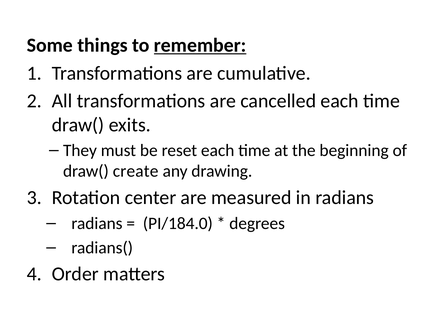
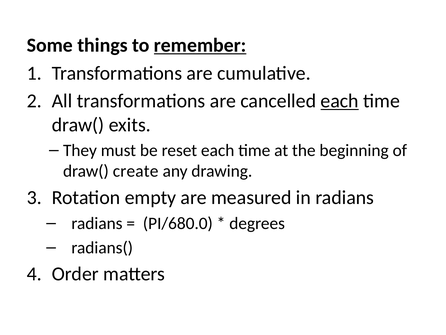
each at (340, 101) underline: none -> present
center: center -> empty
PI/184.0: PI/184.0 -> PI/680.0
